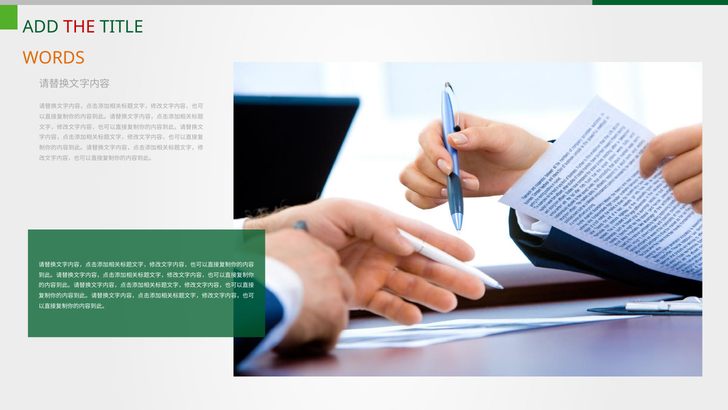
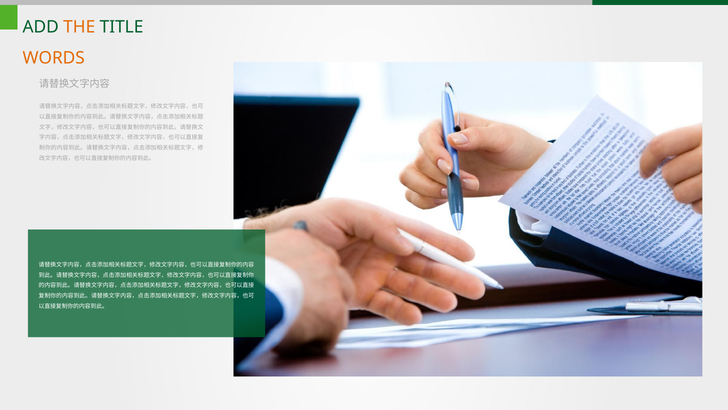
THE colour: red -> orange
